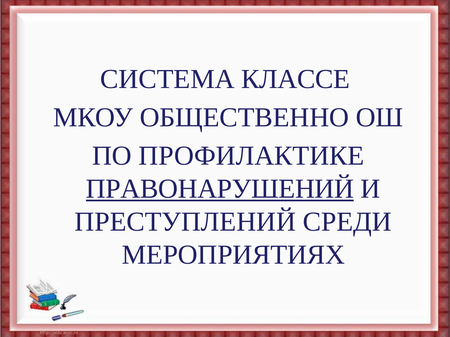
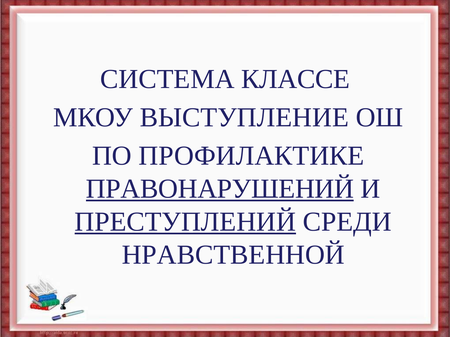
ОБЩЕСТВЕННО: ОБЩЕСТВЕННО -> ВЫСТУПЛЕНИЕ
ПРЕСТУПЛЕНИЙ underline: none -> present
МЕРОПРИЯТИЯХ: МЕРОПРИЯТИЯХ -> НРАВСТВЕННОЙ
